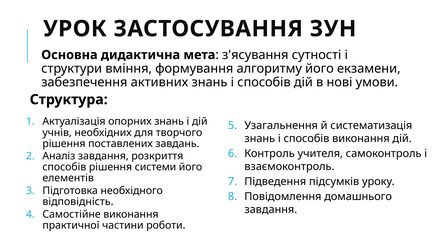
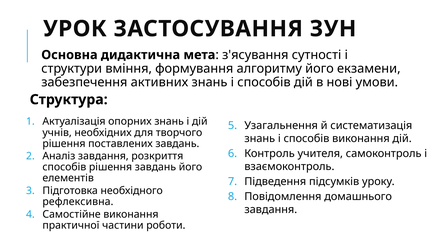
рішення системи: системи -> завдань
відповідність: відповідність -> рефлексивна
